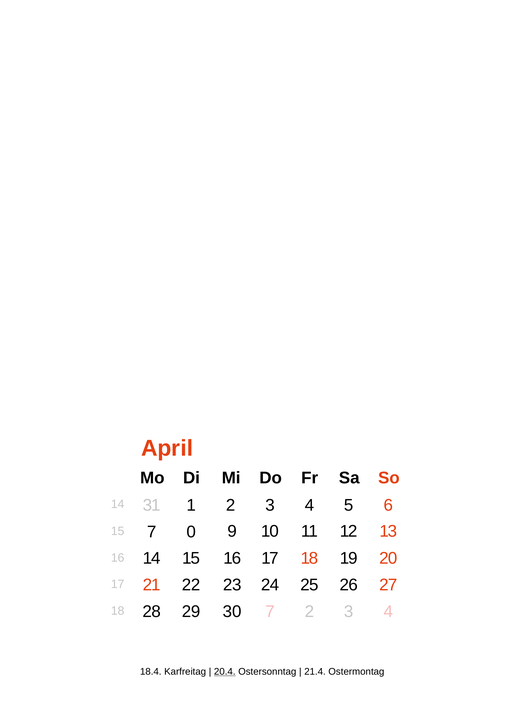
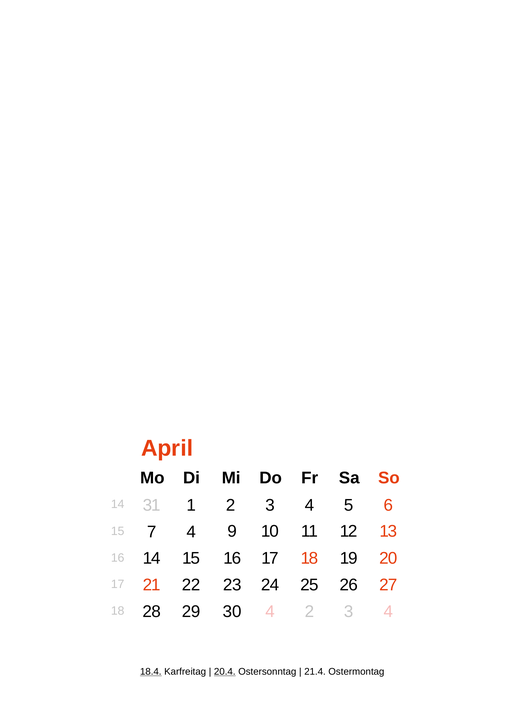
7 0: 0 -> 4
7 at (270, 612): 7 -> 4
18.4 underline: none -> present
